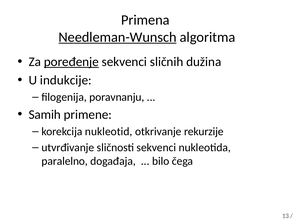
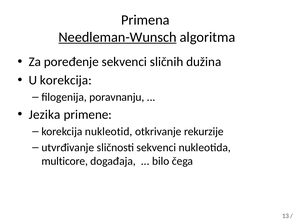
poređenje underline: present -> none
U indukcije: indukcije -> korekcija
Samih: Samih -> Jezika
paralelno: paralelno -> multicore
